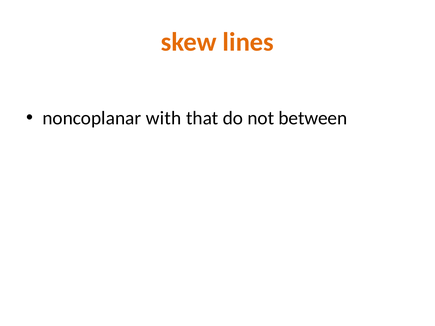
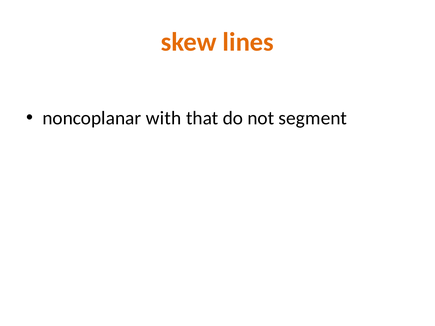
between: between -> segment
